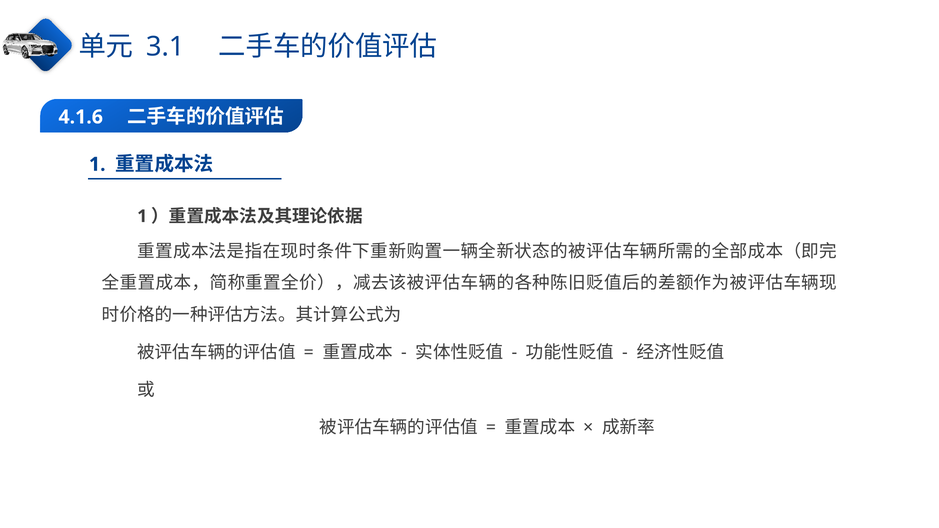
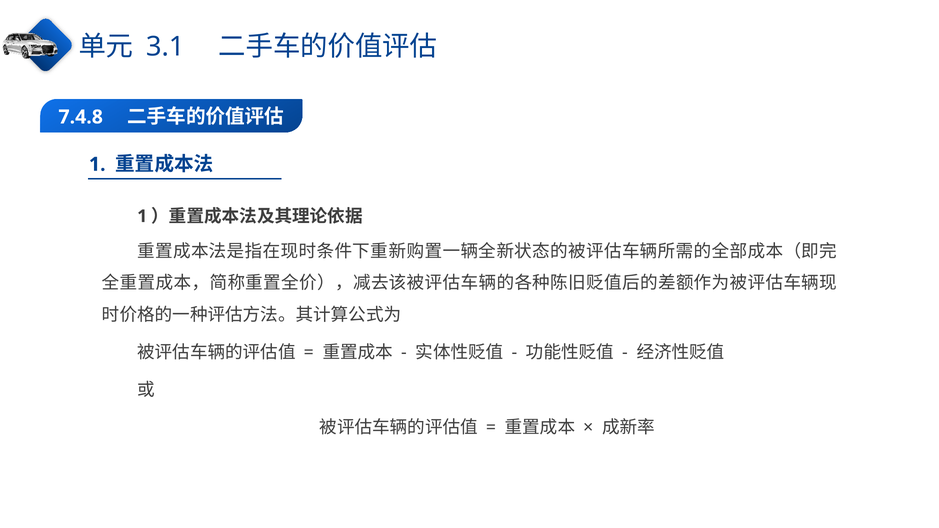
4.1.6: 4.1.6 -> 7.4.8
